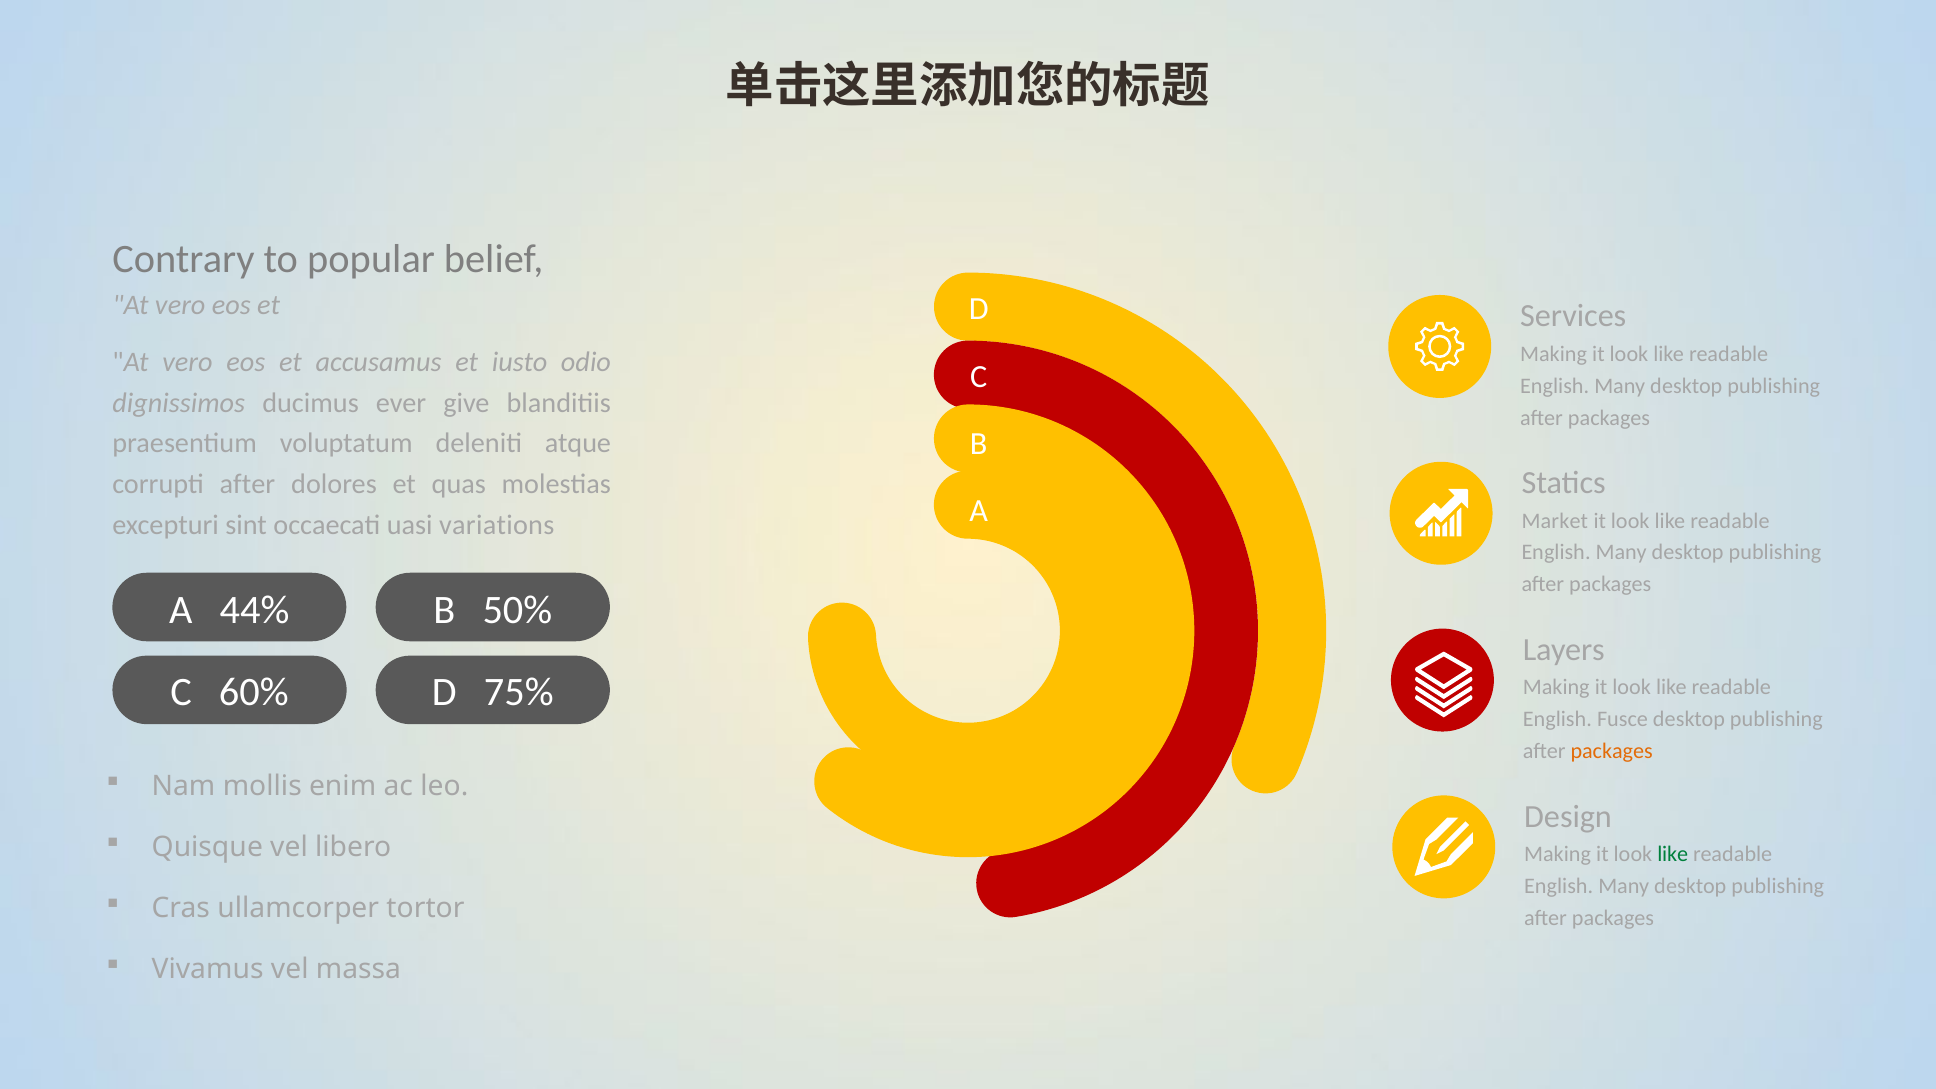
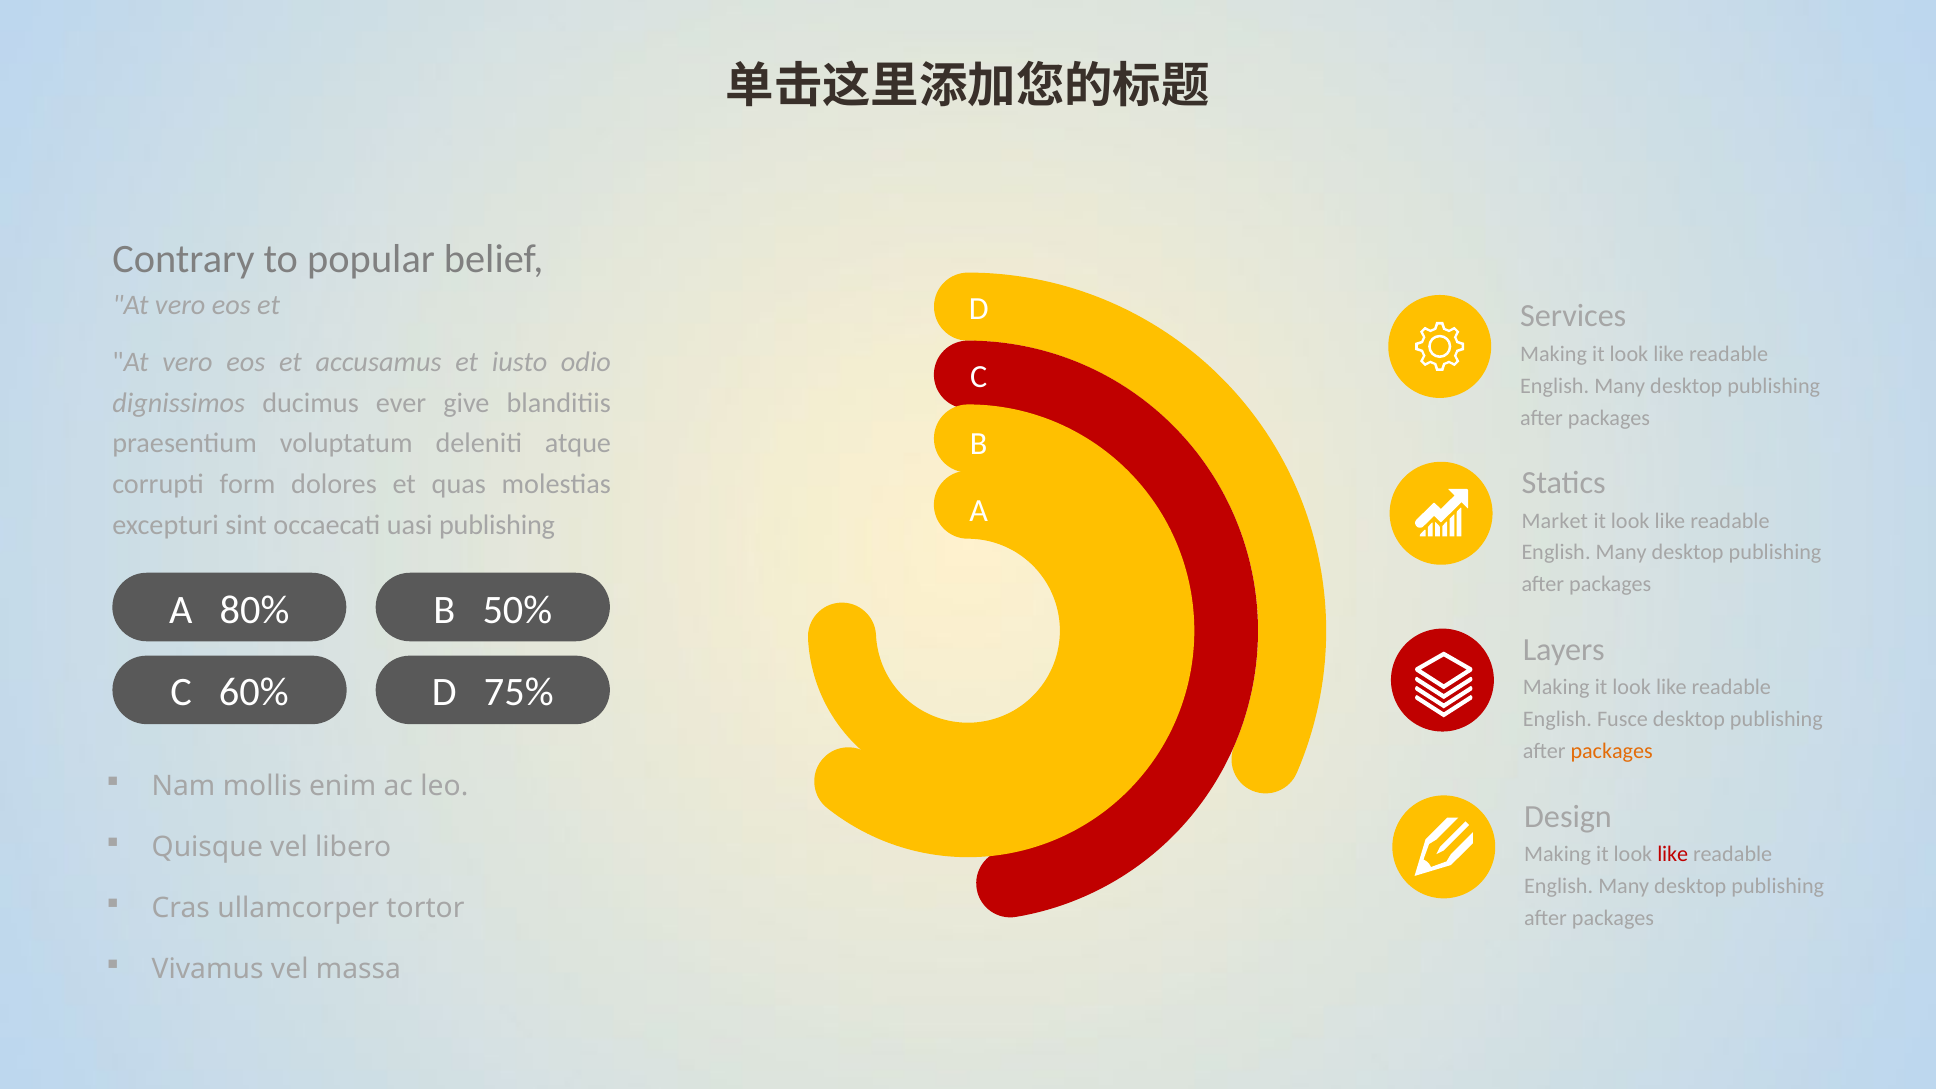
corrupti after: after -> form
uasi variations: variations -> publishing
44%: 44% -> 80%
like at (1673, 854) colour: green -> red
